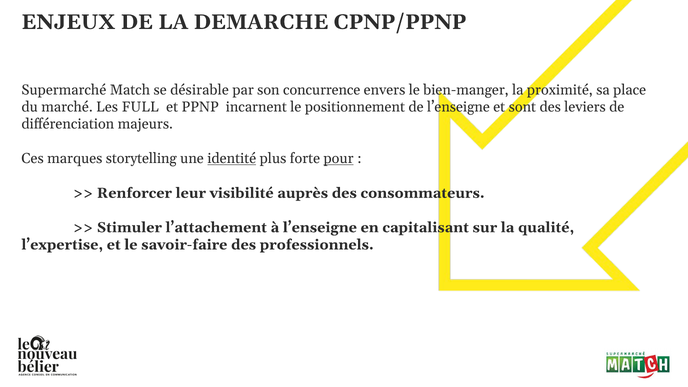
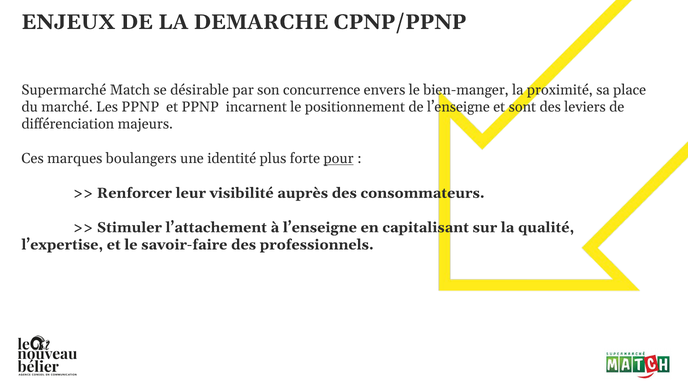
Les FULL: FULL -> PPNP
storytelling: storytelling -> boulangers
identité underline: present -> none
